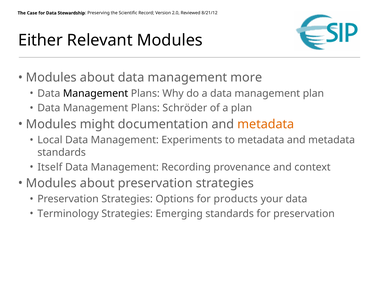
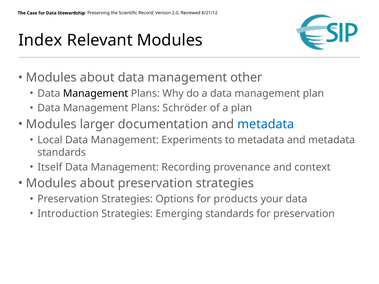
Either: Either -> Index
more: more -> other
might: might -> larger
metadata at (266, 124) colour: orange -> blue
Terminology: Terminology -> Introduction
